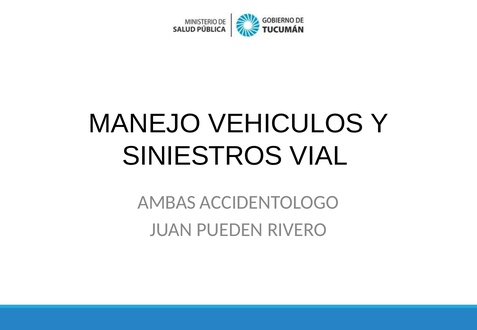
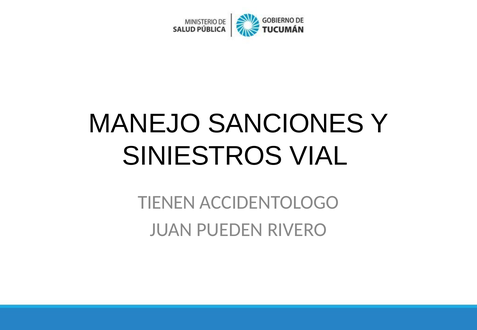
VEHICULOS: VEHICULOS -> SANCIONES
AMBAS: AMBAS -> TIENEN
